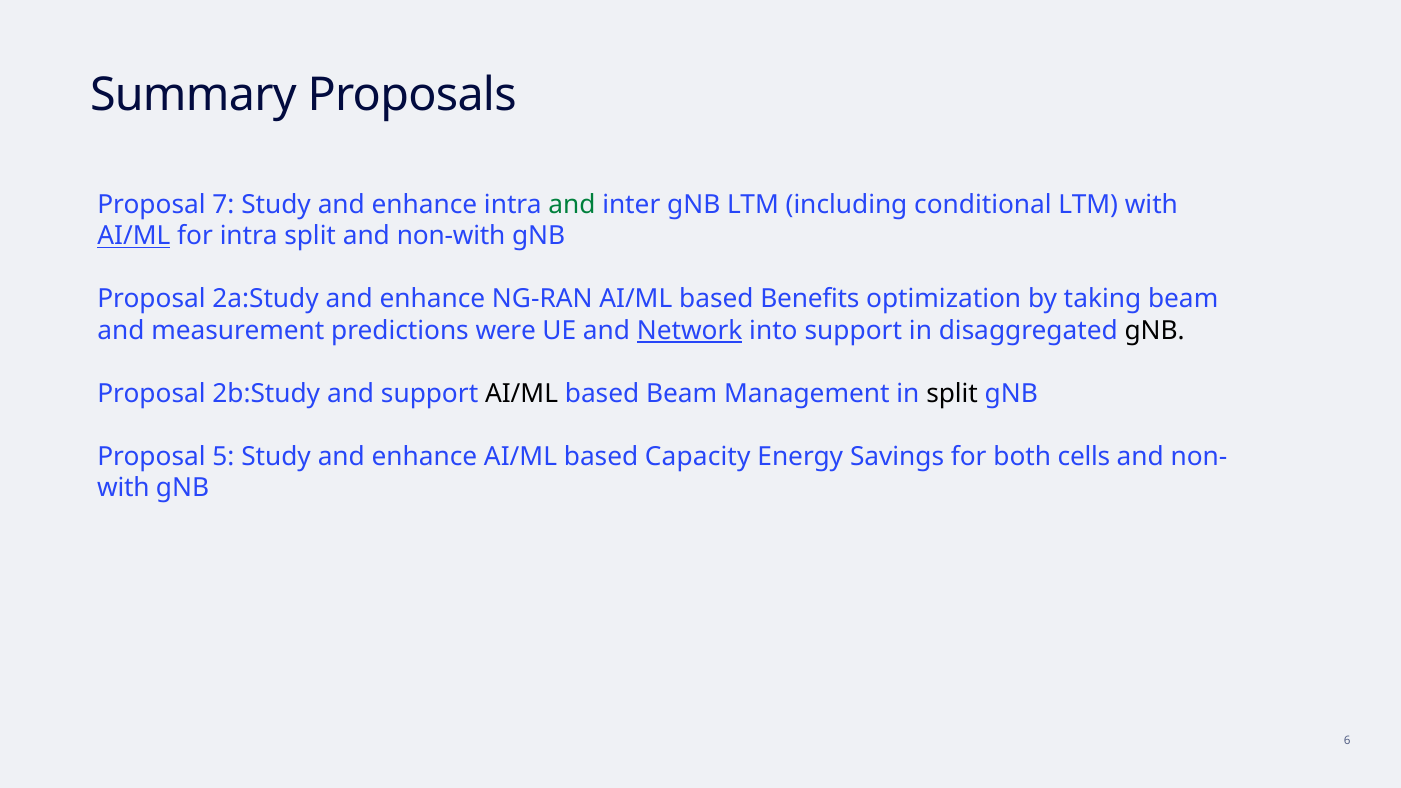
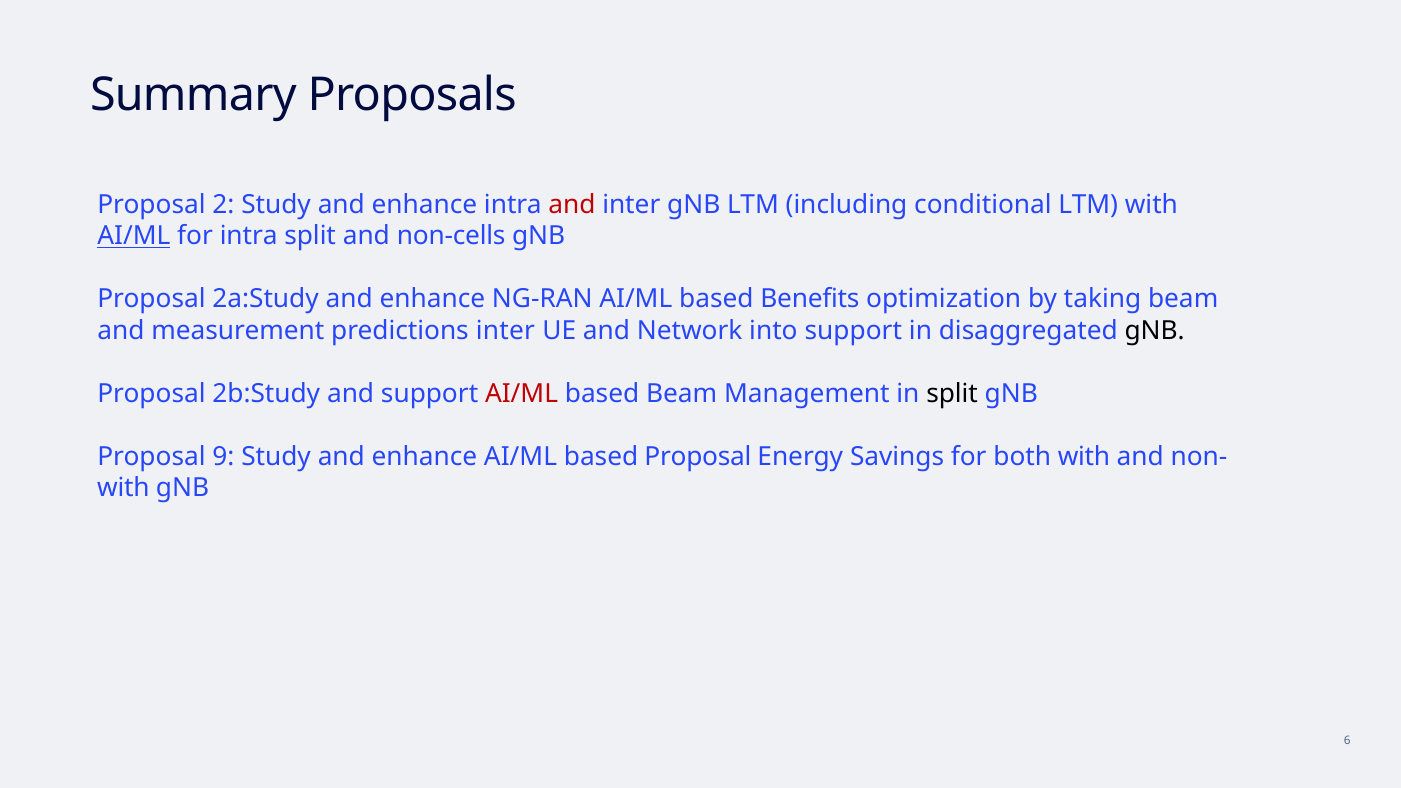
7: 7 -> 2
and at (572, 205) colour: green -> red
non-with: non-with -> non-cells
predictions were: were -> inter
Network underline: present -> none
AI/ML at (522, 394) colour: black -> red
5: 5 -> 9
based Capacity: Capacity -> Proposal
both cells: cells -> with
